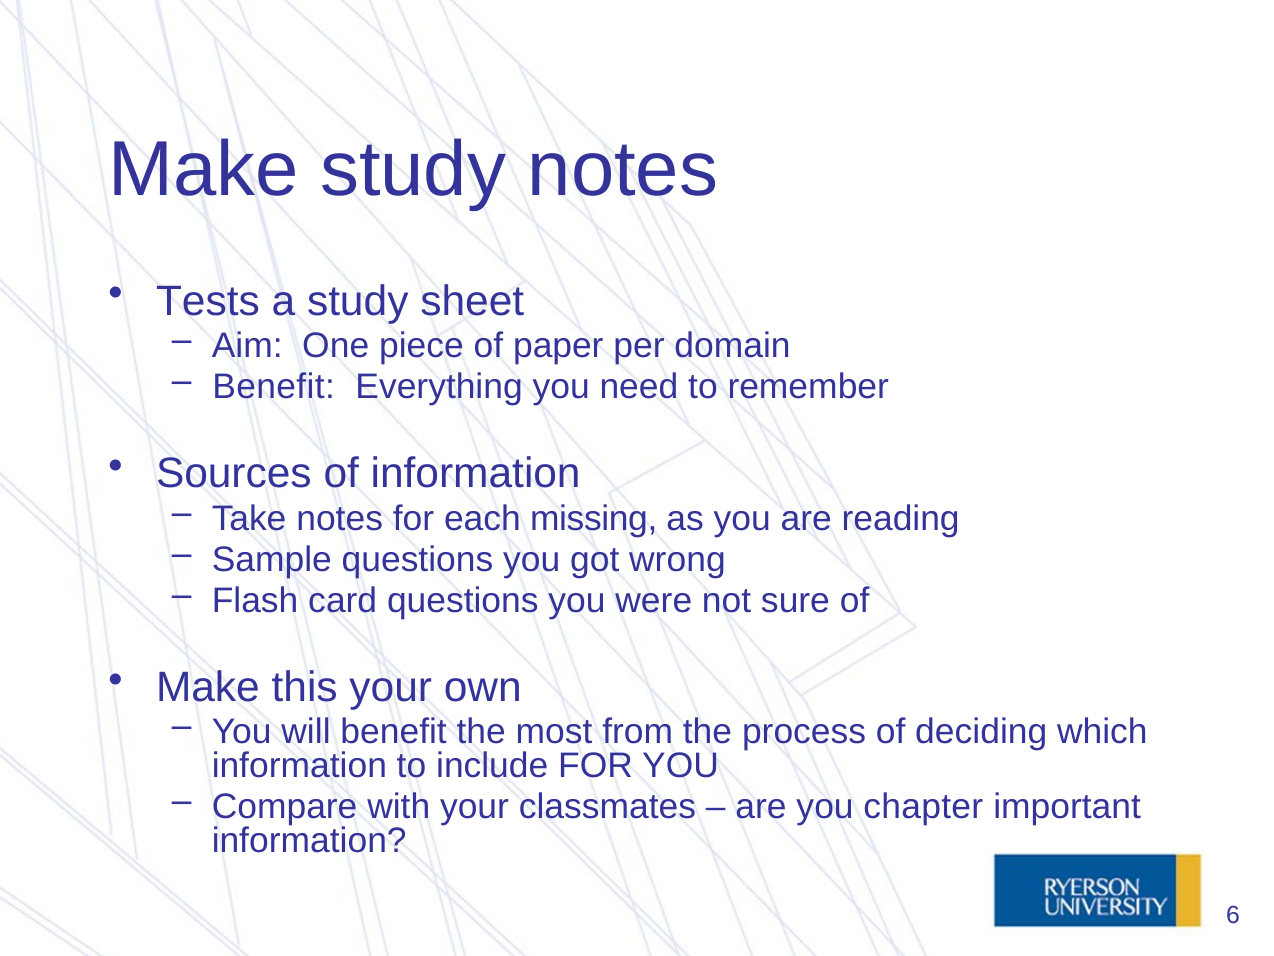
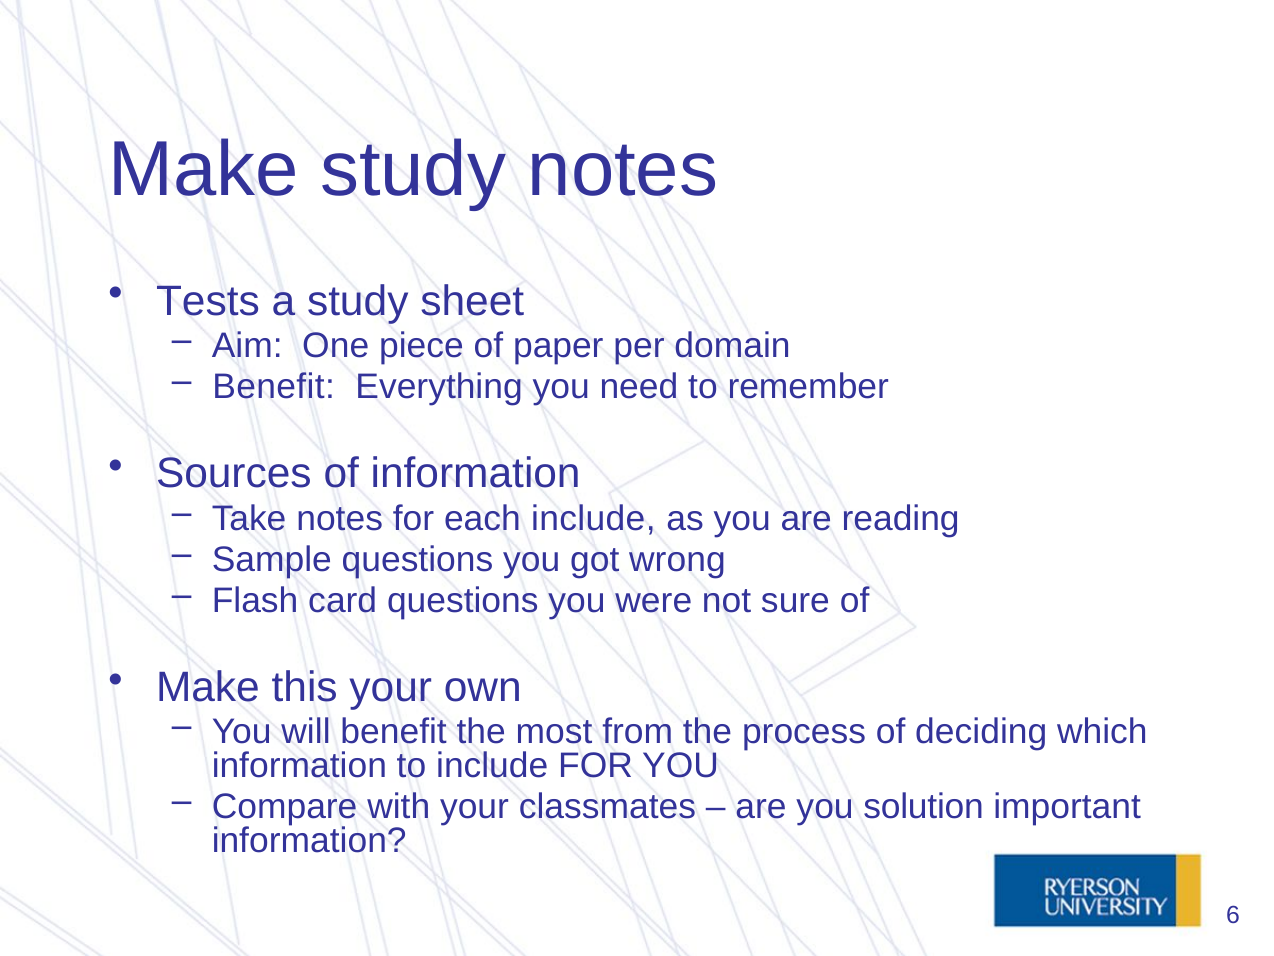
each missing: missing -> include
chapter: chapter -> solution
